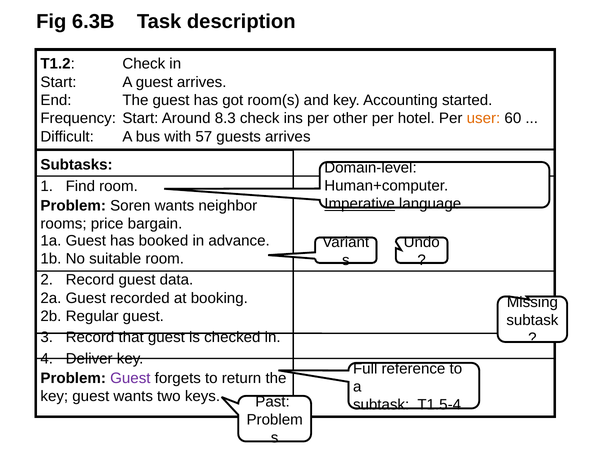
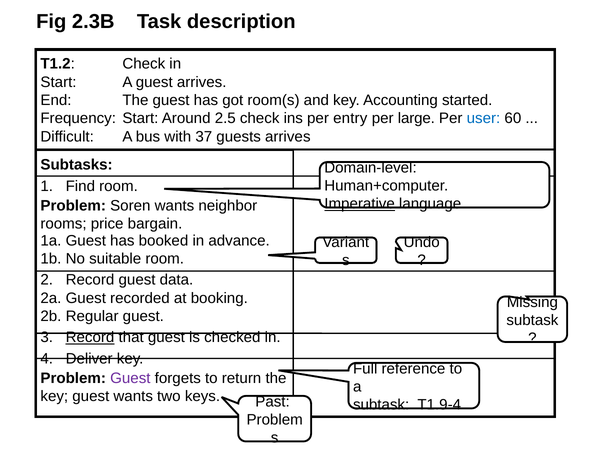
6.3B: 6.3B -> 2.3B
8.3: 8.3 -> 2.5
other: other -> entry
hotel: hotel -> large
user colour: orange -> blue
57: 57 -> 37
Record at (90, 337) underline: none -> present
T1.5-4: T1.5-4 -> T1.9-4
